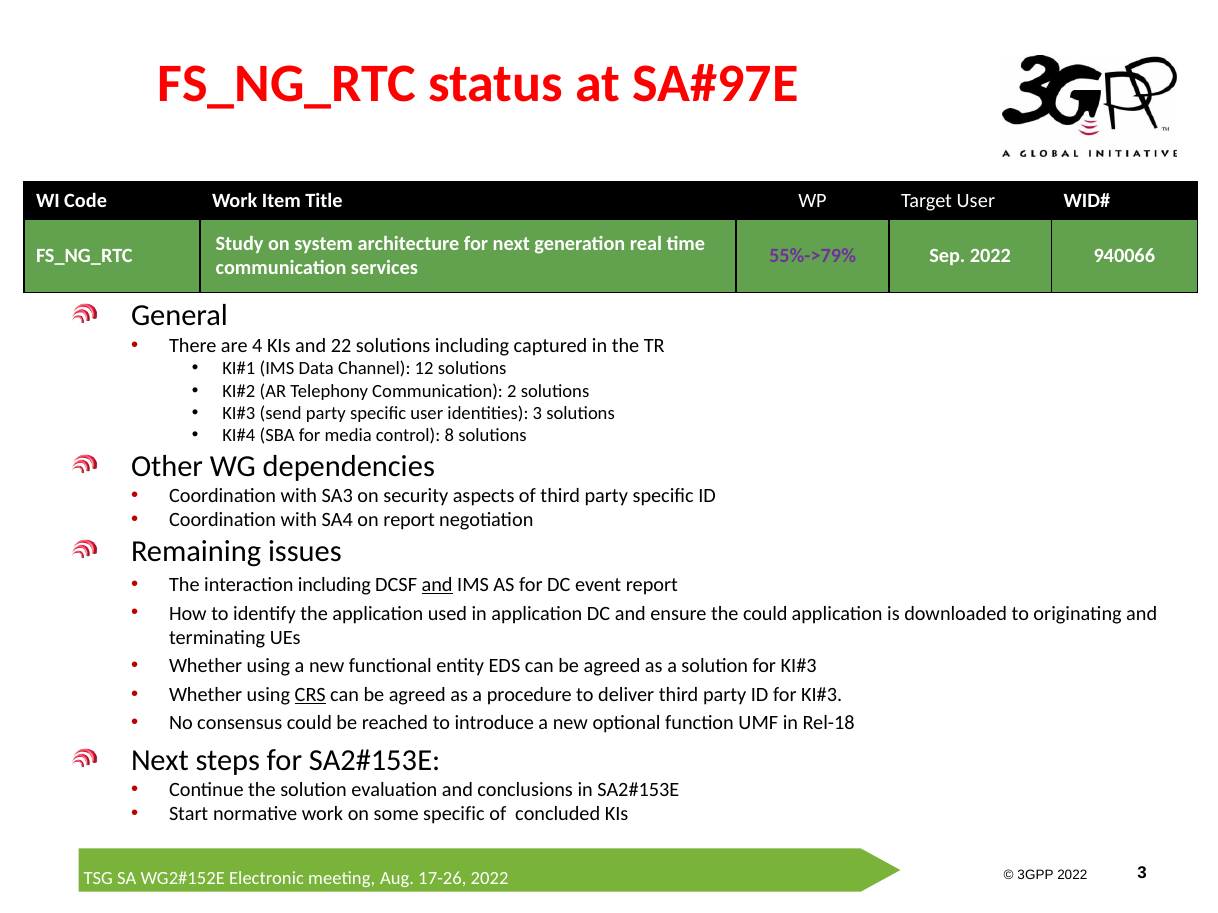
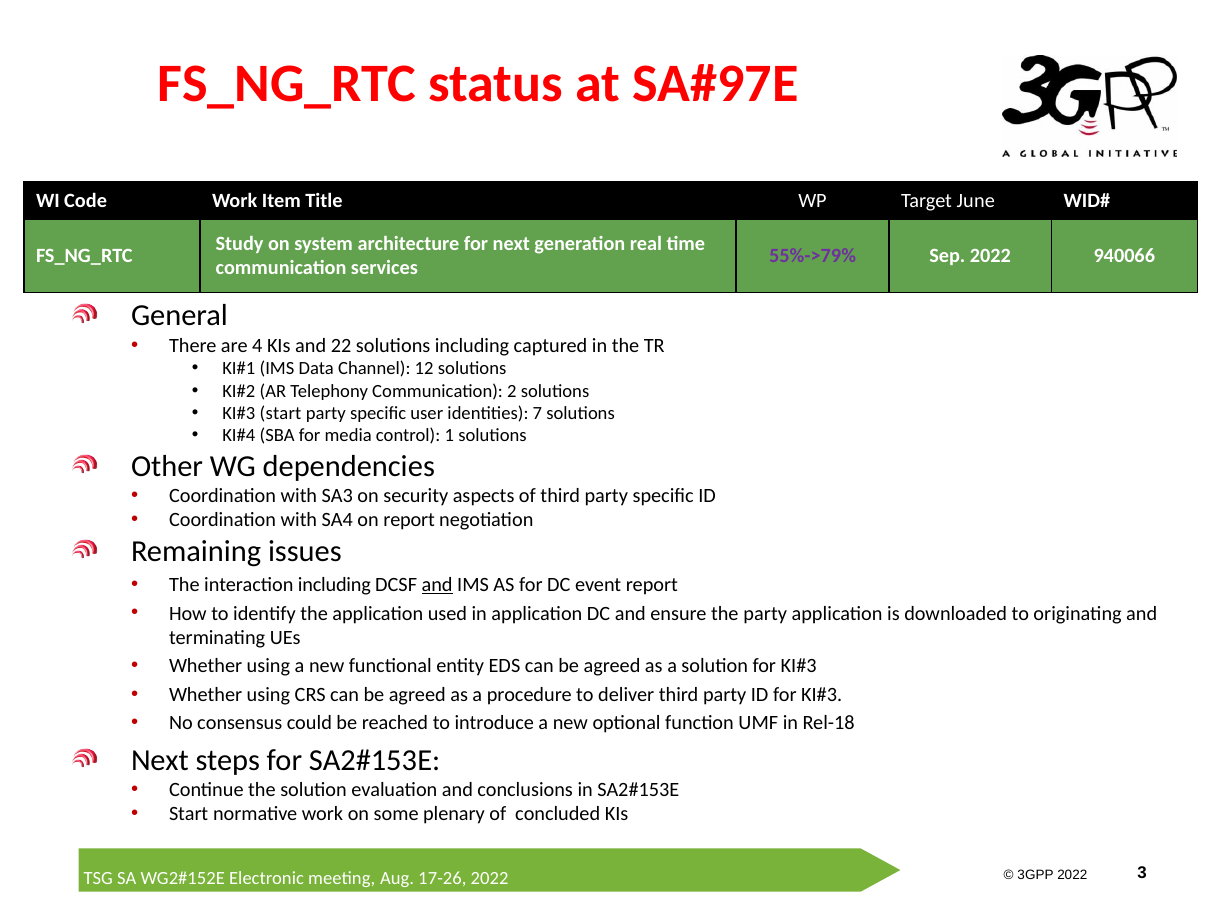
Target User: User -> June
send at (281, 414): send -> start
identities 3: 3 -> 7
8: 8 -> 1
the could: could -> party
CRS underline: present -> none
some specific: specific -> plenary
